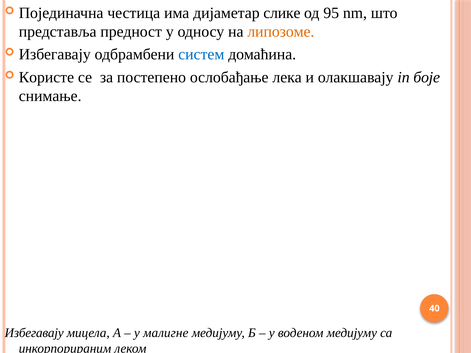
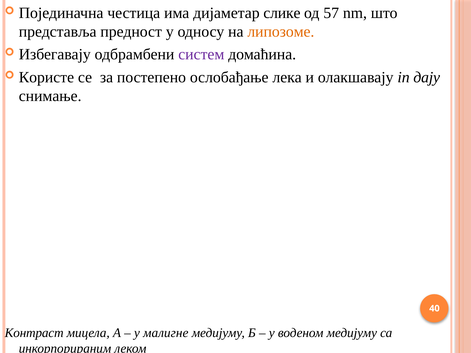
95: 95 -> 57
систем colour: blue -> purple
боје: боје -> дају
Избегавају at (34, 333): Избегавају -> Контраст
